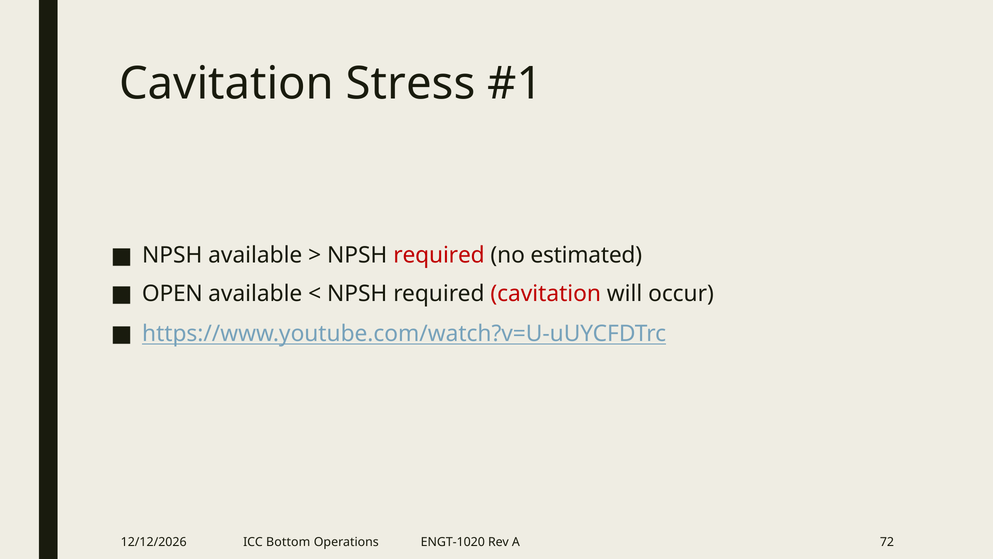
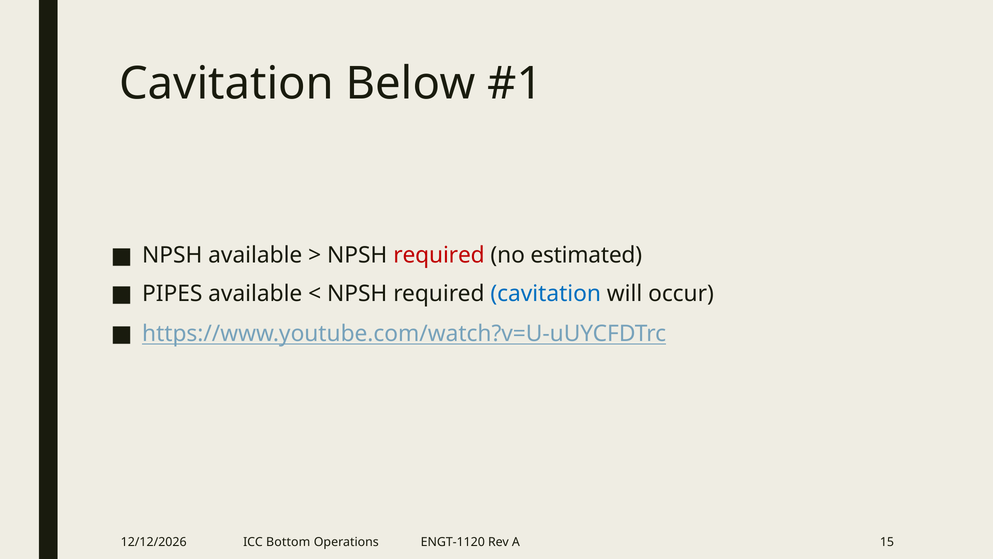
Stress: Stress -> Below
OPEN: OPEN -> PIPES
cavitation at (546, 293) colour: red -> blue
ENGT-1020: ENGT-1020 -> ENGT-1120
72: 72 -> 15
